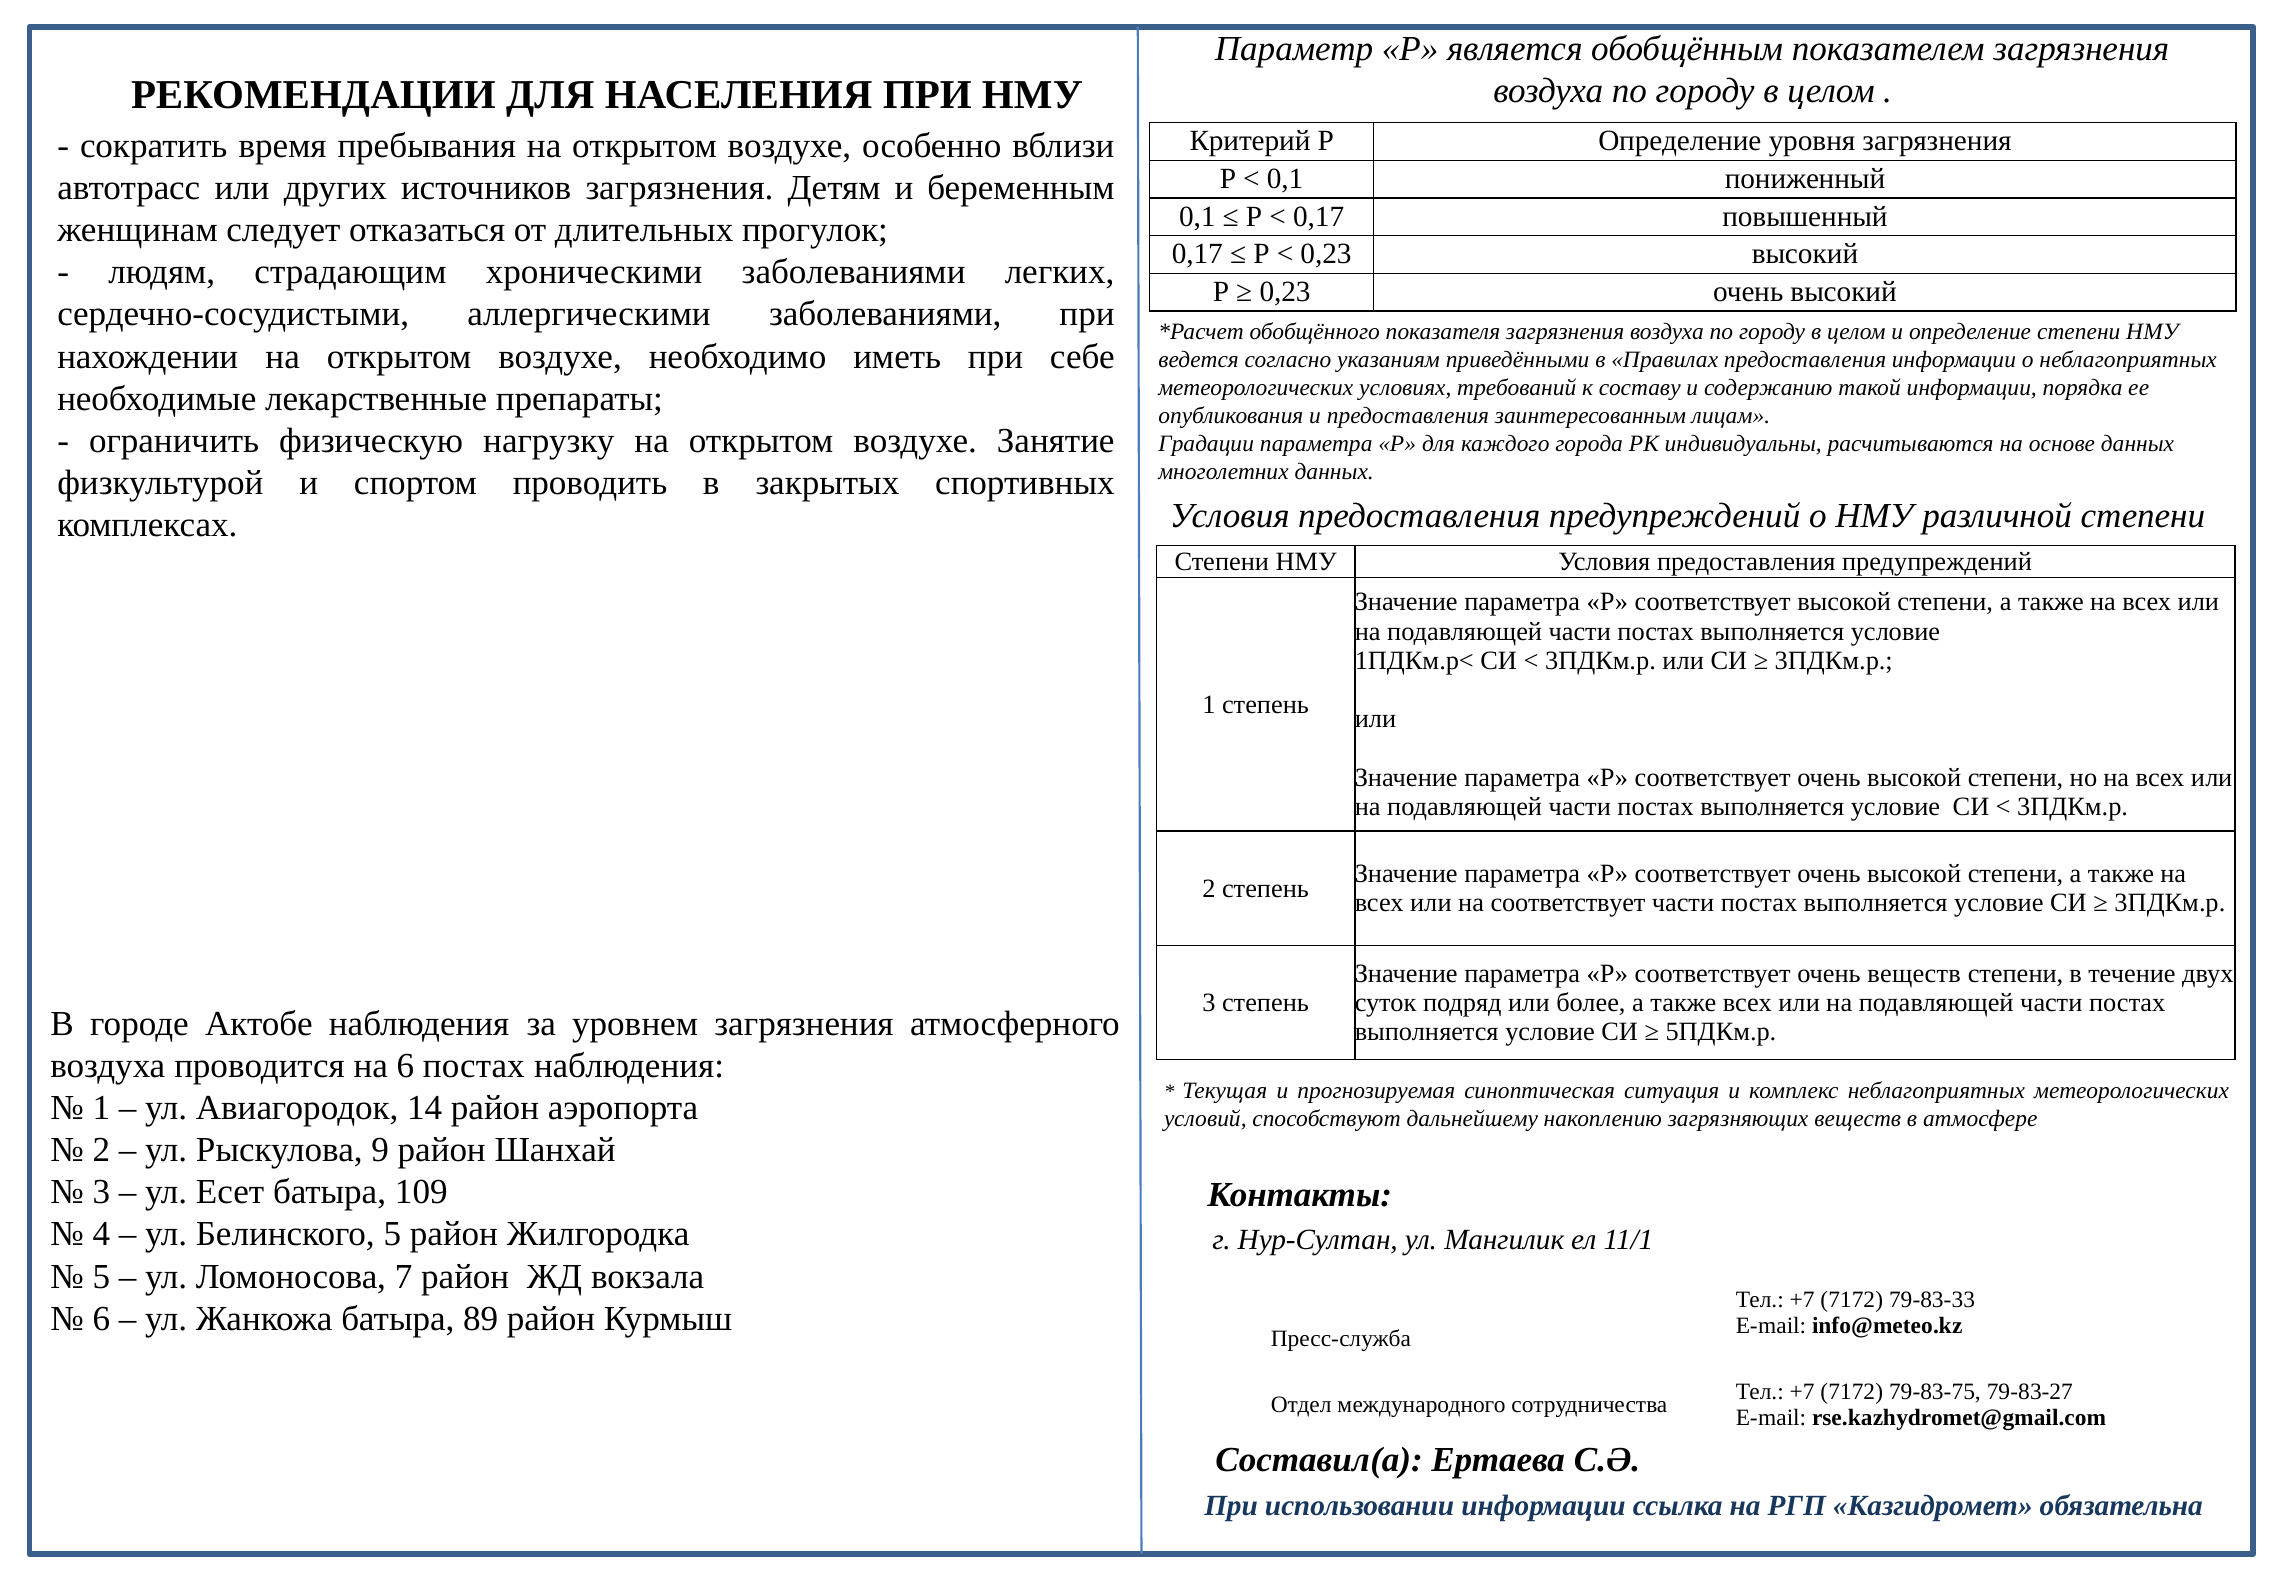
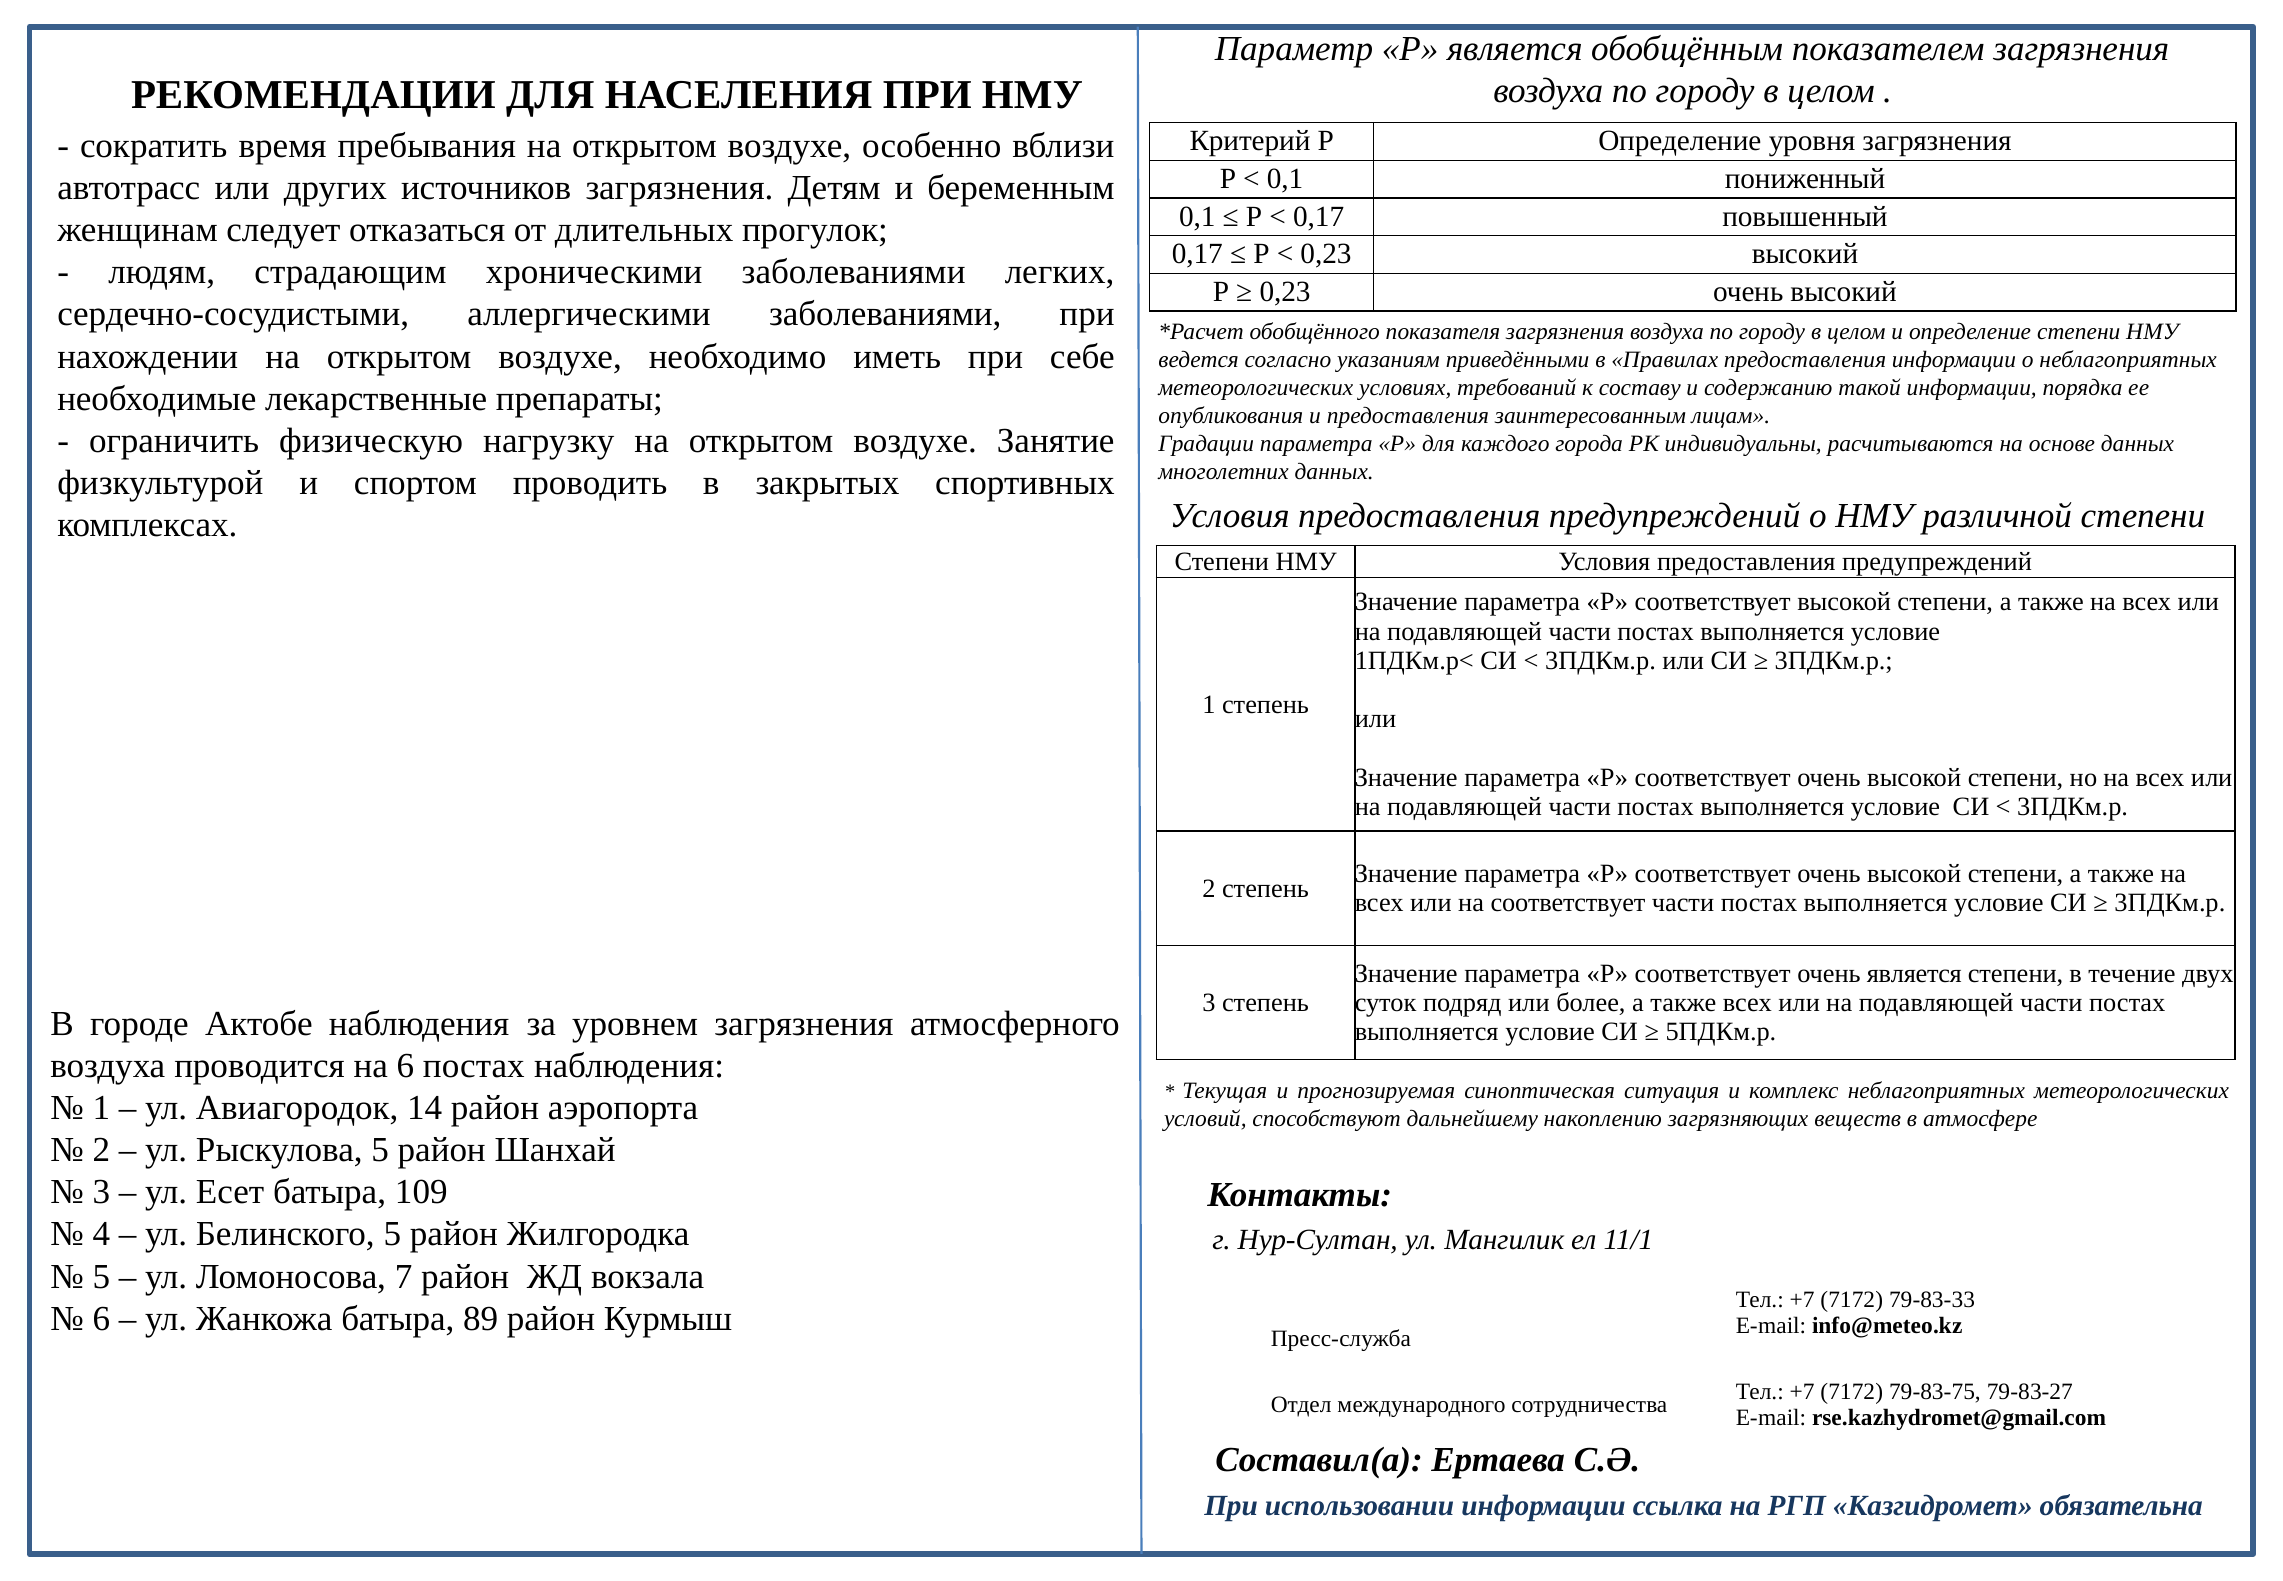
очень веществ: веществ -> является
Рыскулова 9: 9 -> 5
